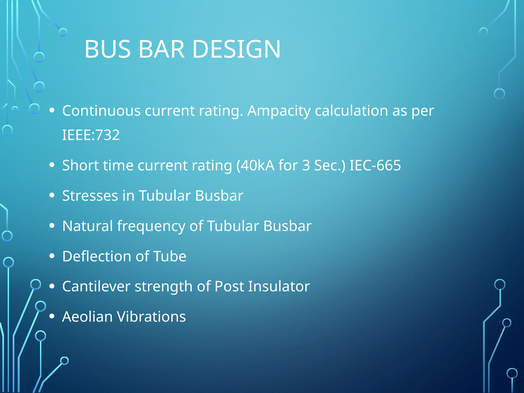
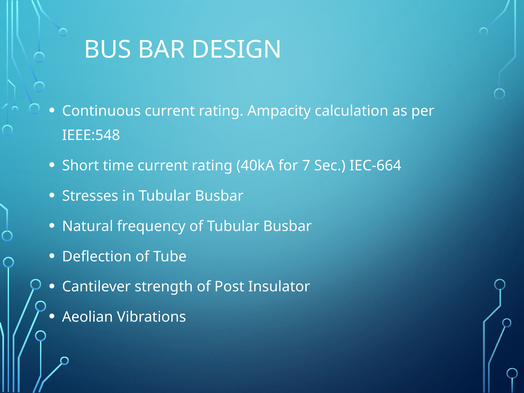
IEEE:732: IEEE:732 -> IEEE:548
3: 3 -> 7
IEC-665: IEC-665 -> IEC-664
